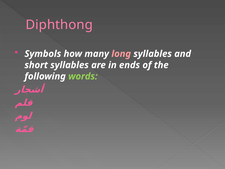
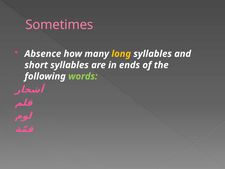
Diphthong: Diphthong -> Sometimes
Symbols: Symbols -> Absence
long colour: pink -> yellow
